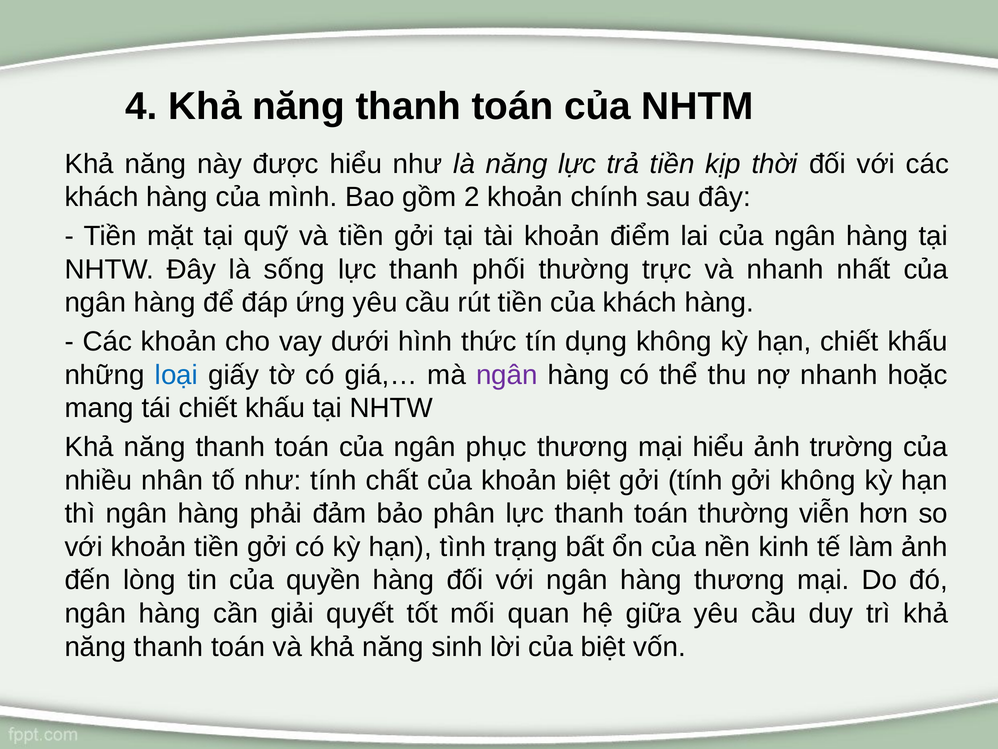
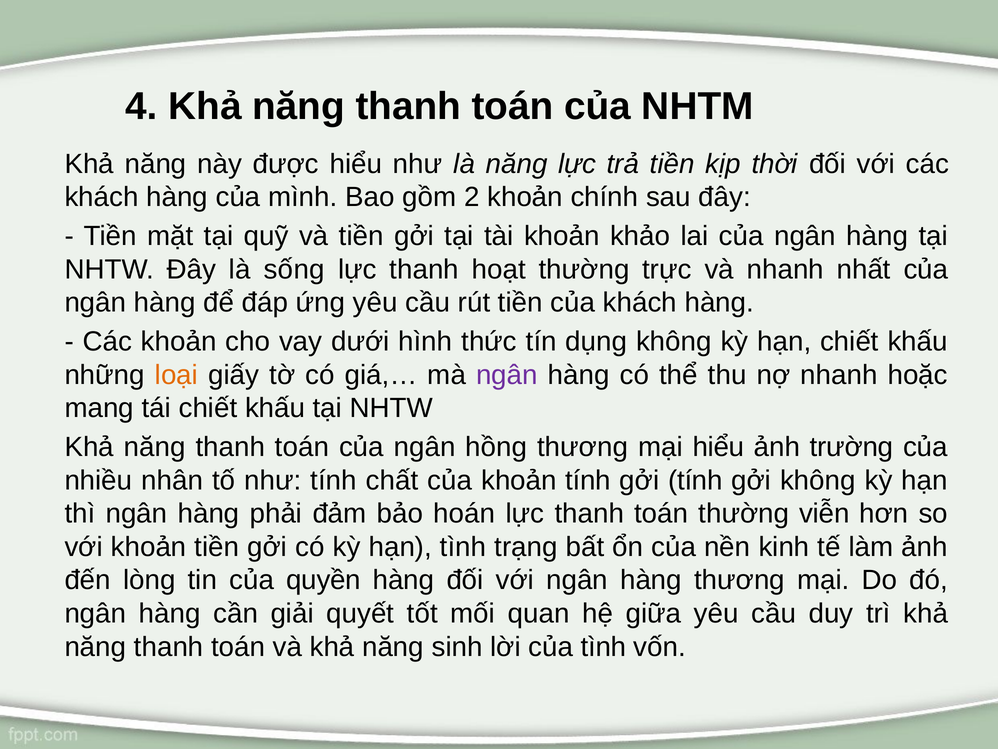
điểm: điểm -> khảo
phối: phối -> hoạt
loại colour: blue -> orange
phục: phục -> hồng
khoản biệt: biệt -> tính
phân: phân -> hoán
của biệt: biệt -> tình
